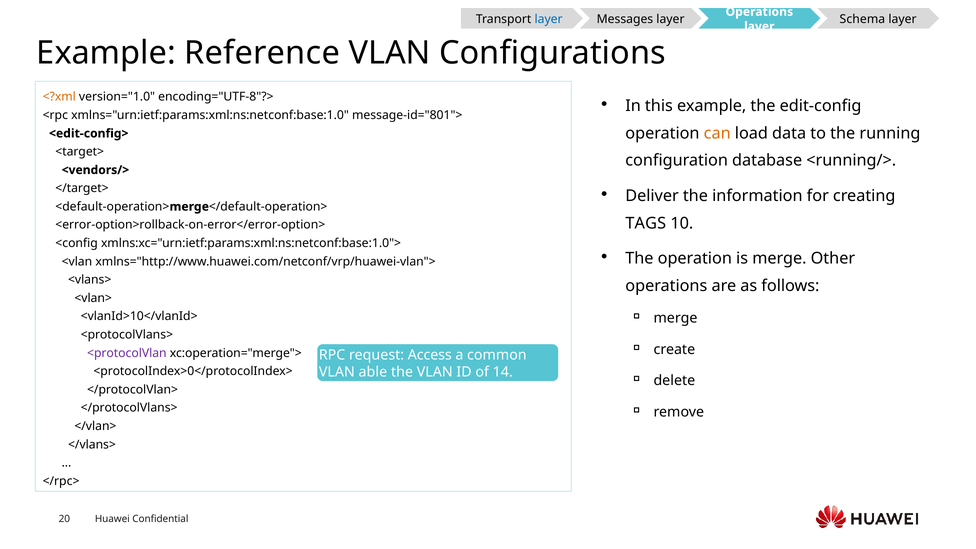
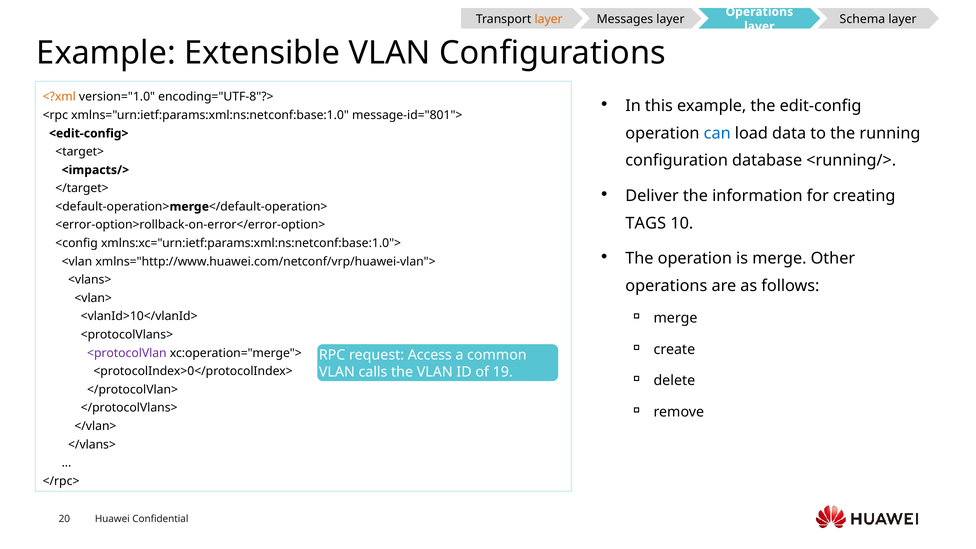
layer at (549, 19) colour: blue -> orange
Reference: Reference -> Extensible
can colour: orange -> blue
<vendors/>: <vendors/> -> <impacts/>
able: able -> calls
14: 14 -> 19
